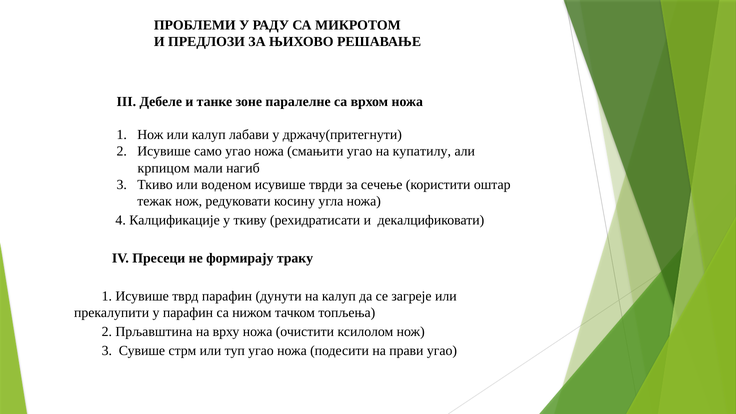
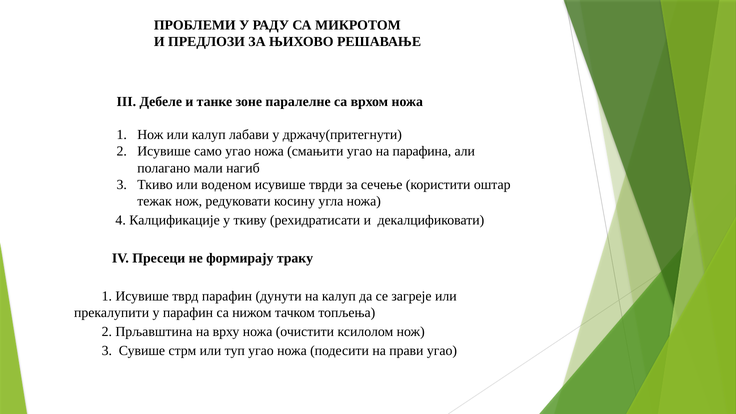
купатилу: купатилу -> парафина
крпицом: крпицом -> полагано
